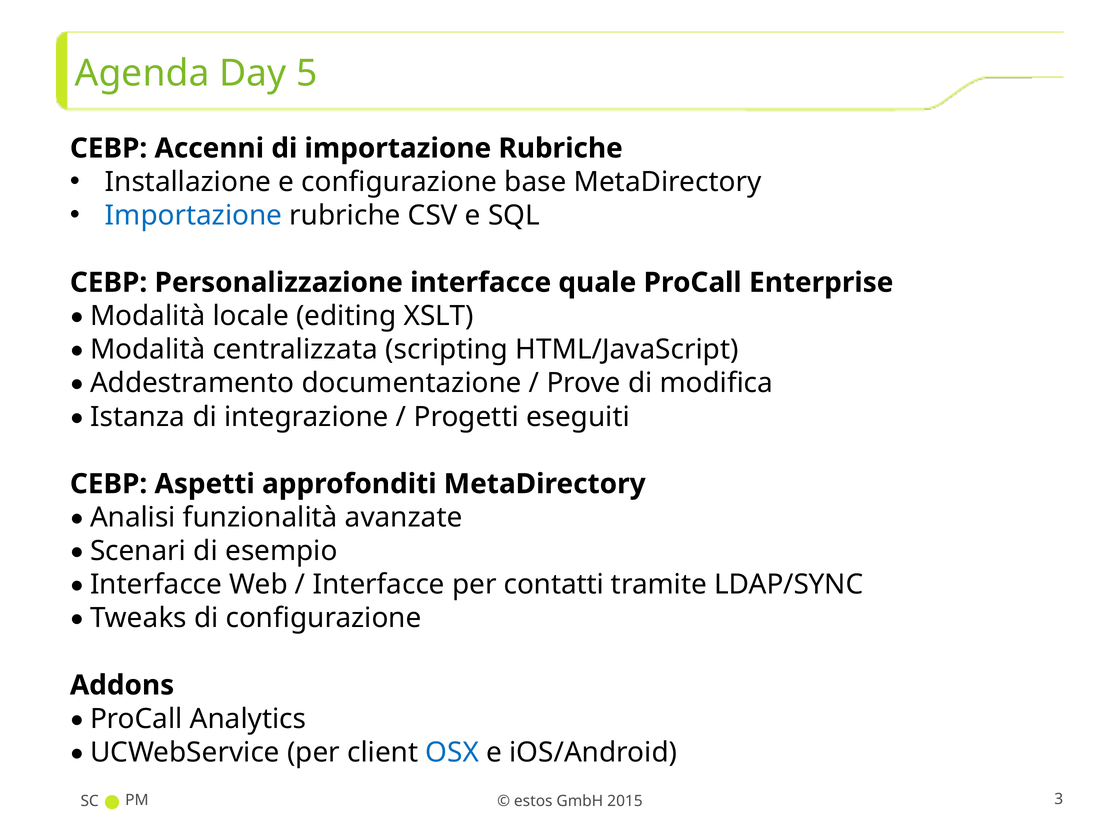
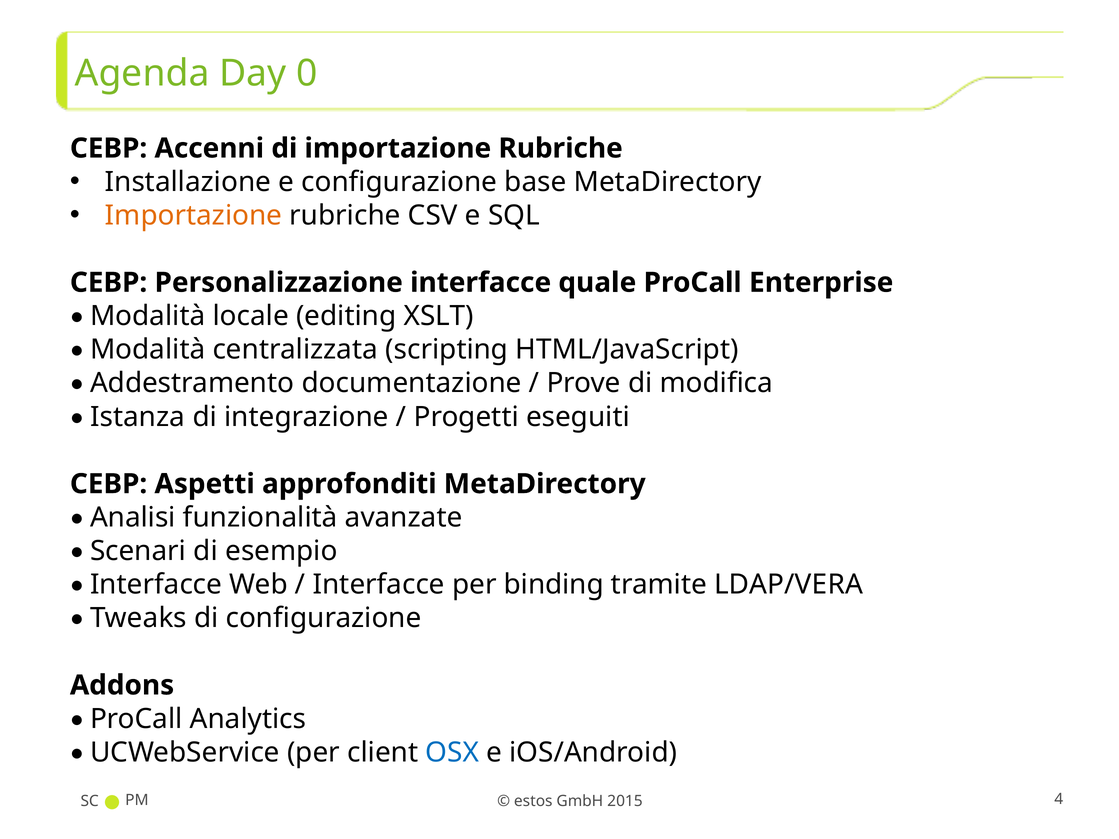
5: 5 -> 0
Importazione at (194, 215) colour: blue -> orange
contatti: contatti -> binding
LDAP/SYNC: LDAP/SYNC -> LDAP/VERA
3: 3 -> 4
